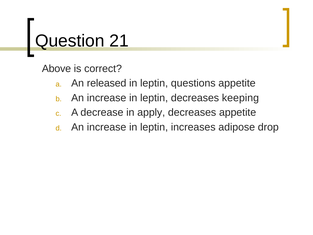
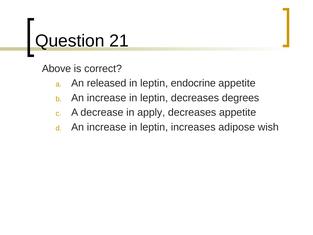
questions: questions -> endocrine
keeping: keeping -> degrees
drop: drop -> wish
